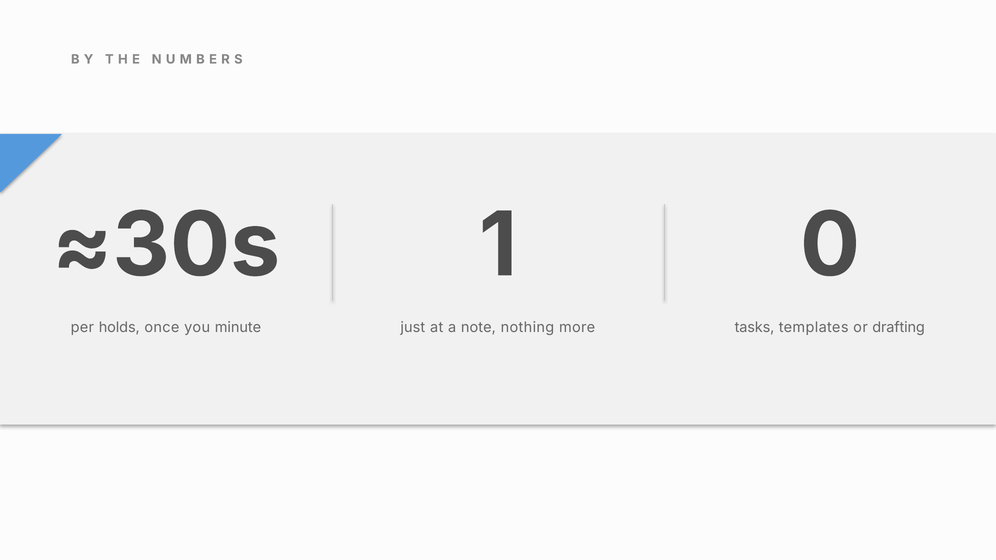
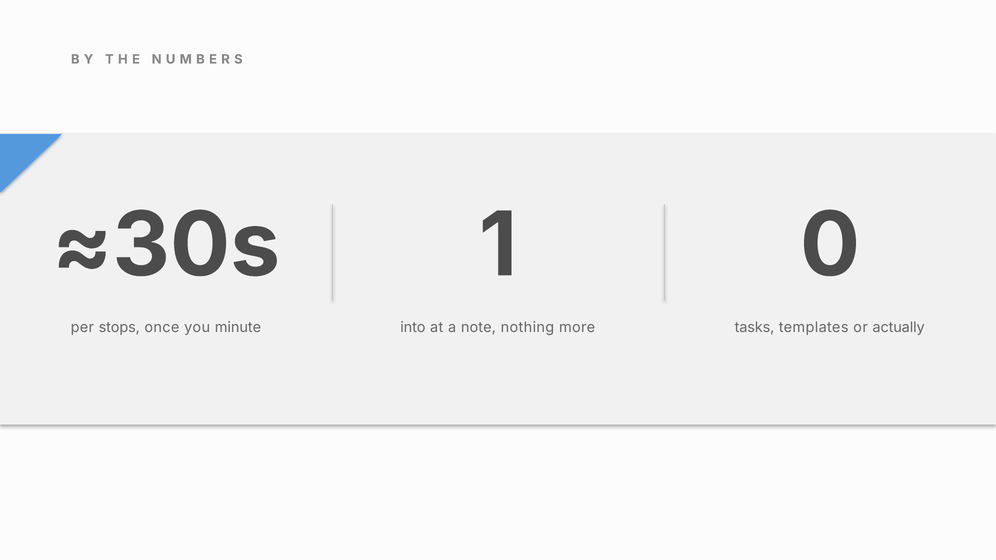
holds: holds -> stops
just: just -> into
drafting: drafting -> actually
